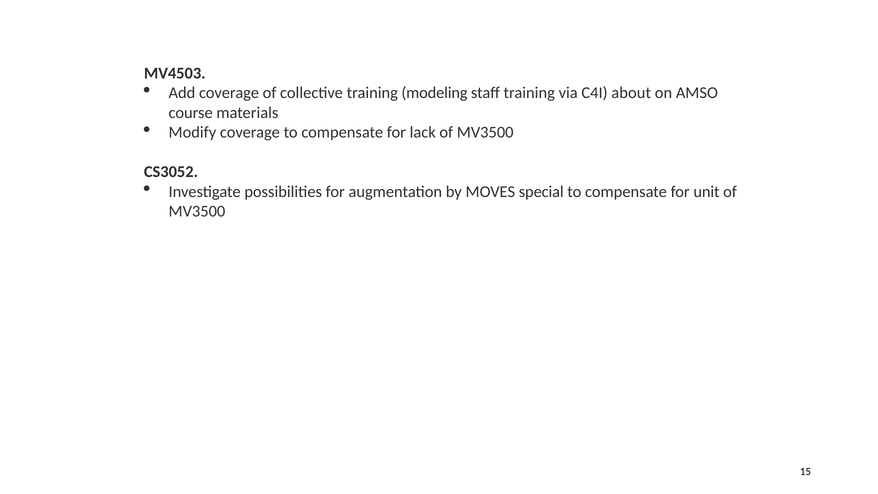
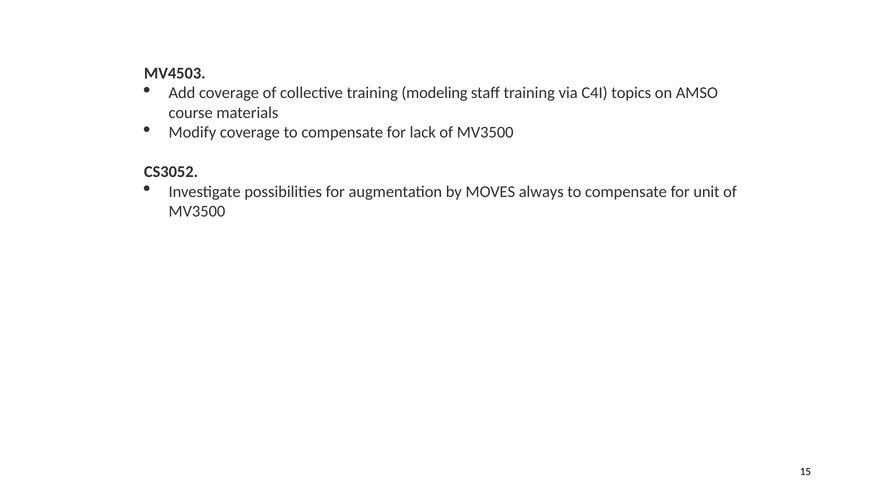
about: about -> topics
special: special -> always
